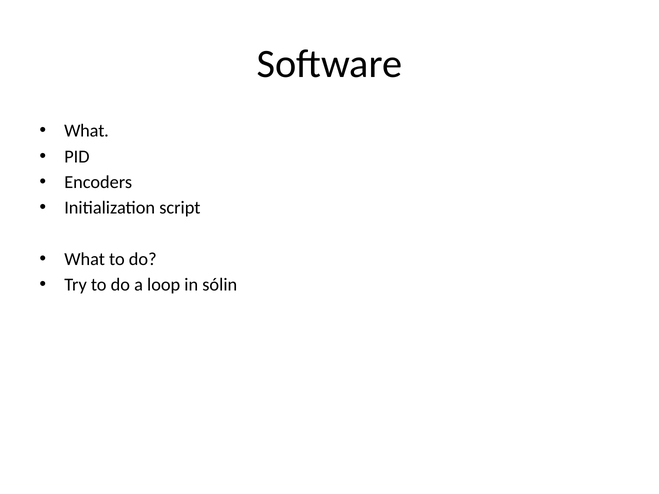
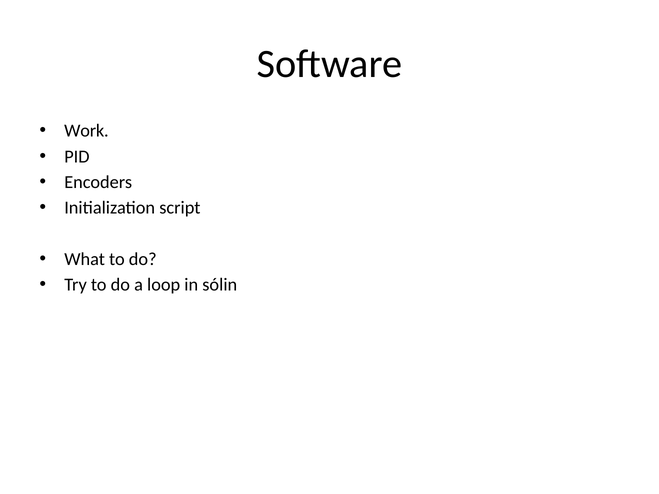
What at (86, 131): What -> Work
